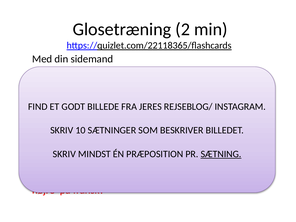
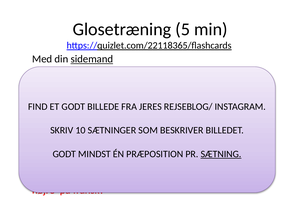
Glosetræning 2: 2 -> 5
sidemand at (92, 59) underline: none -> present
SKRIV at (64, 154): SKRIV -> GODT
